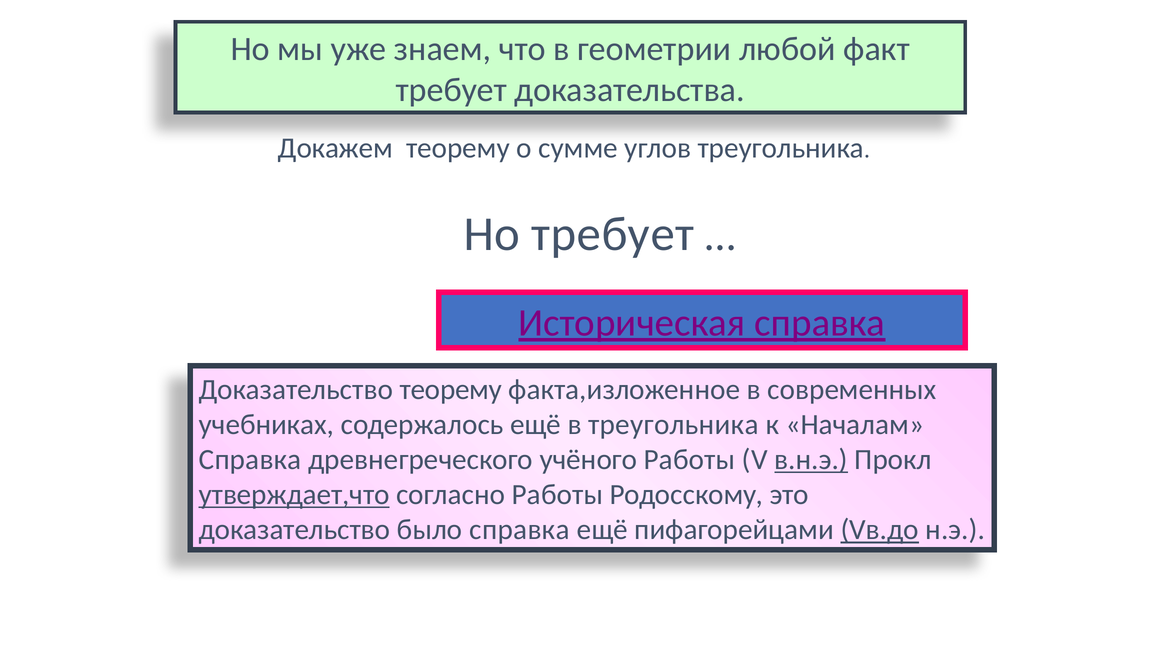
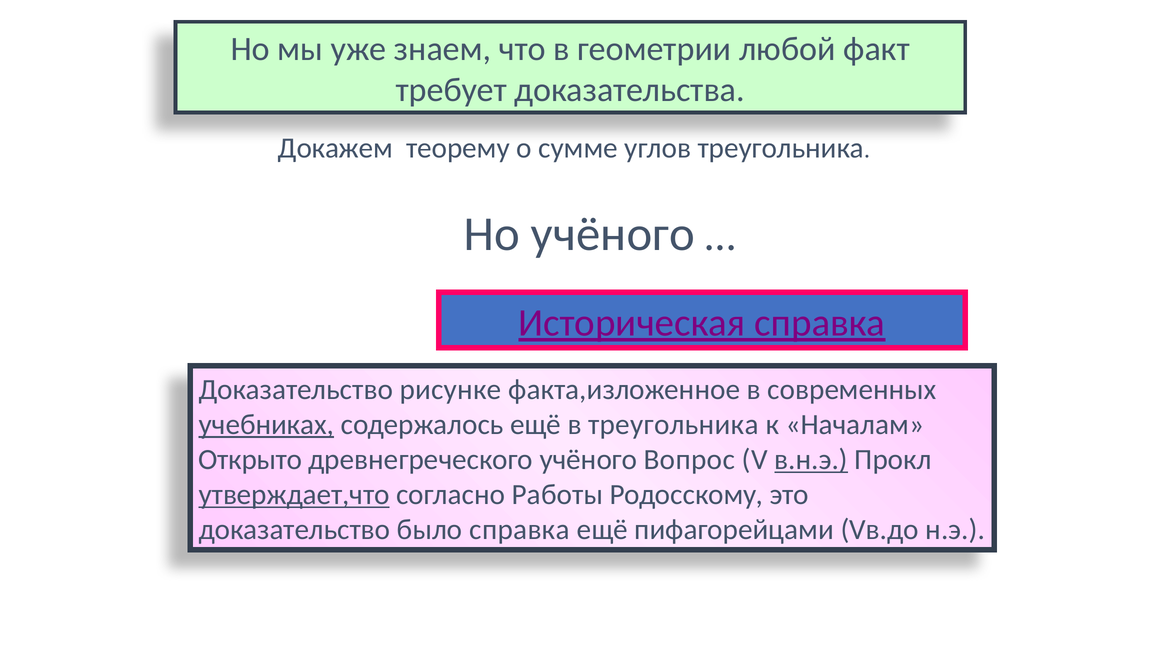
Но требует: требует -> учёного
Доказательство теорему: теорему -> рисунке
учебниках underline: none -> present
Справка at (250, 460): Справка -> Открыто
учёного Работы: Работы -> Вопрос
Vв.до underline: present -> none
